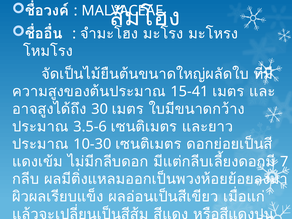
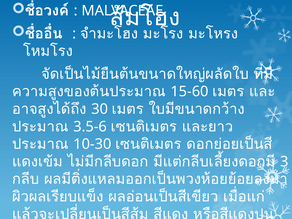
15-41: 15-41 -> 15-60
7: 7 -> 3
